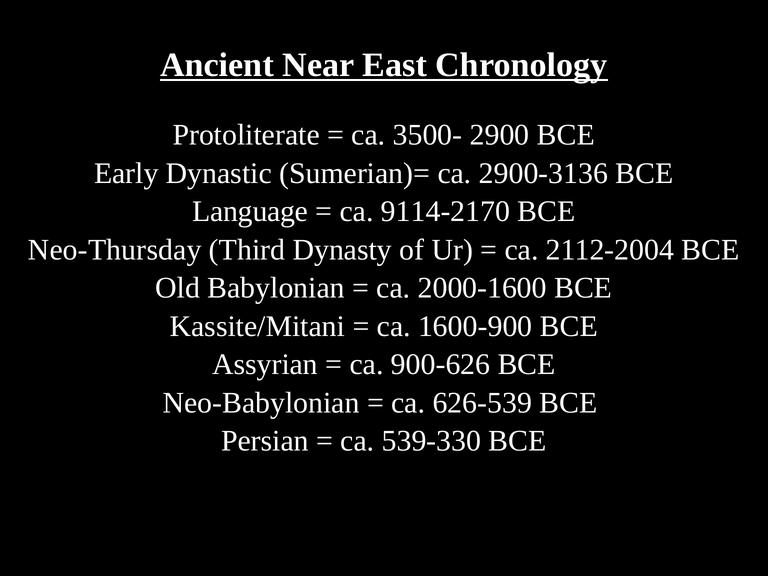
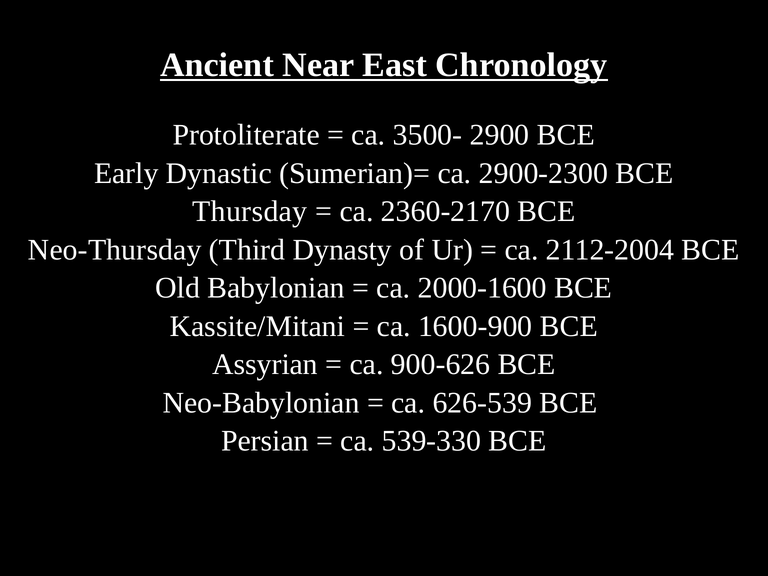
2900-3136: 2900-3136 -> 2900-2300
Language: Language -> Thursday
9114-2170: 9114-2170 -> 2360-2170
